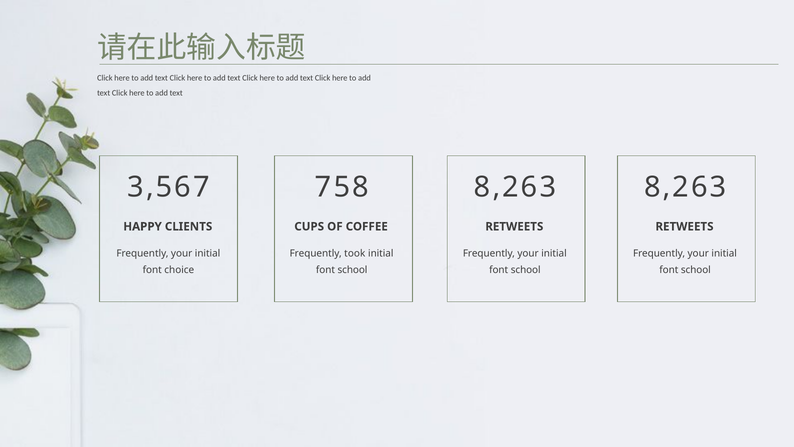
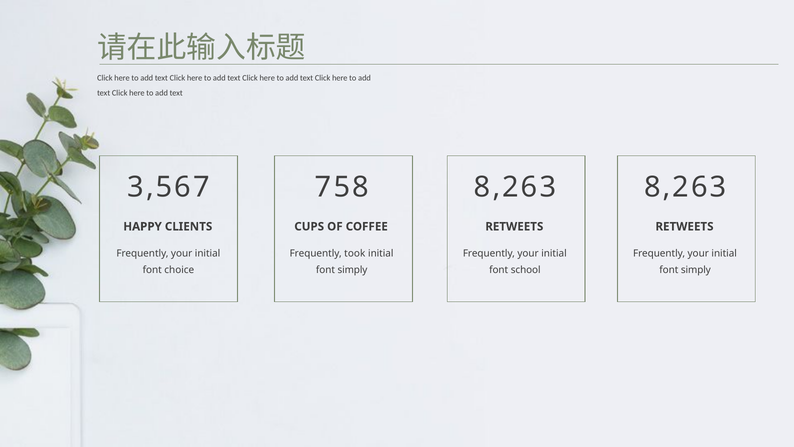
school at (352, 270): school -> simply
school at (696, 270): school -> simply
